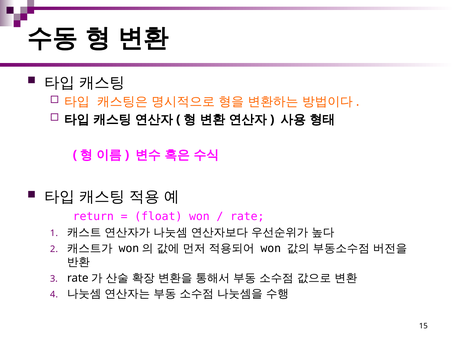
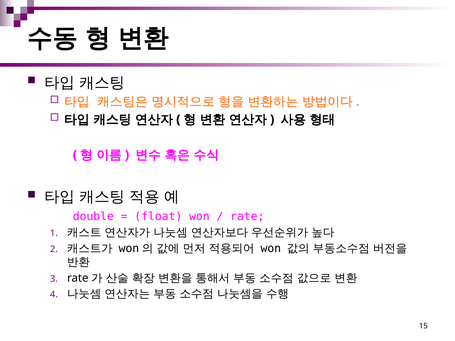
return: return -> double
